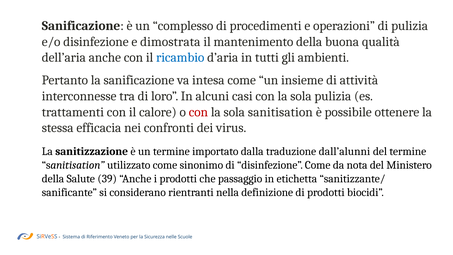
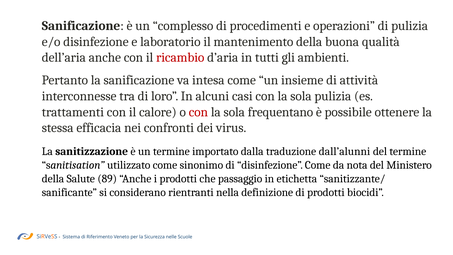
dimostrata: dimostrata -> laboratorio
ricambio colour: blue -> red
sola sanitisation: sanitisation -> frequentano
39: 39 -> 89
